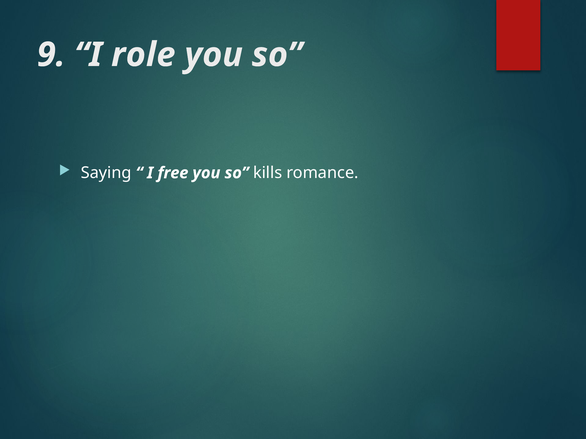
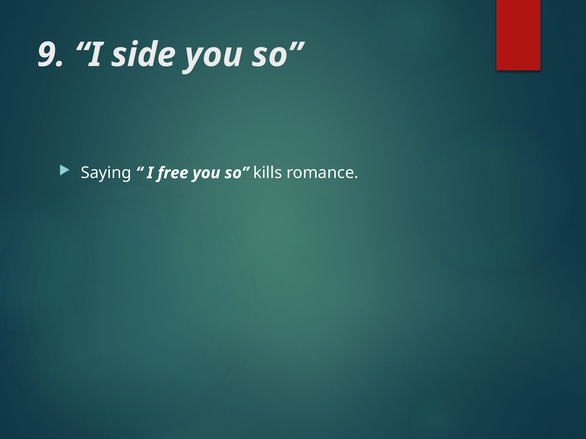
role: role -> side
